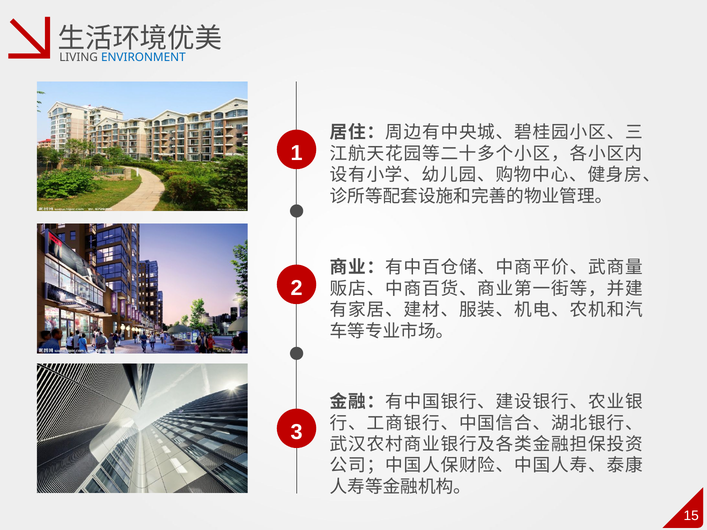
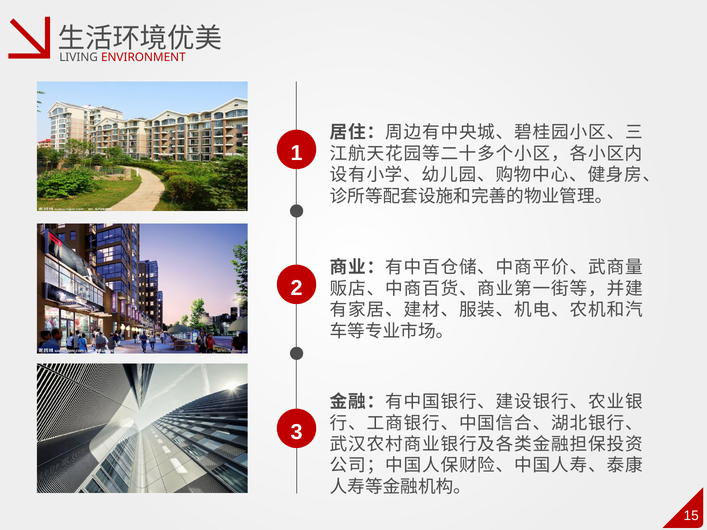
ENVIRONMENT colour: blue -> red
